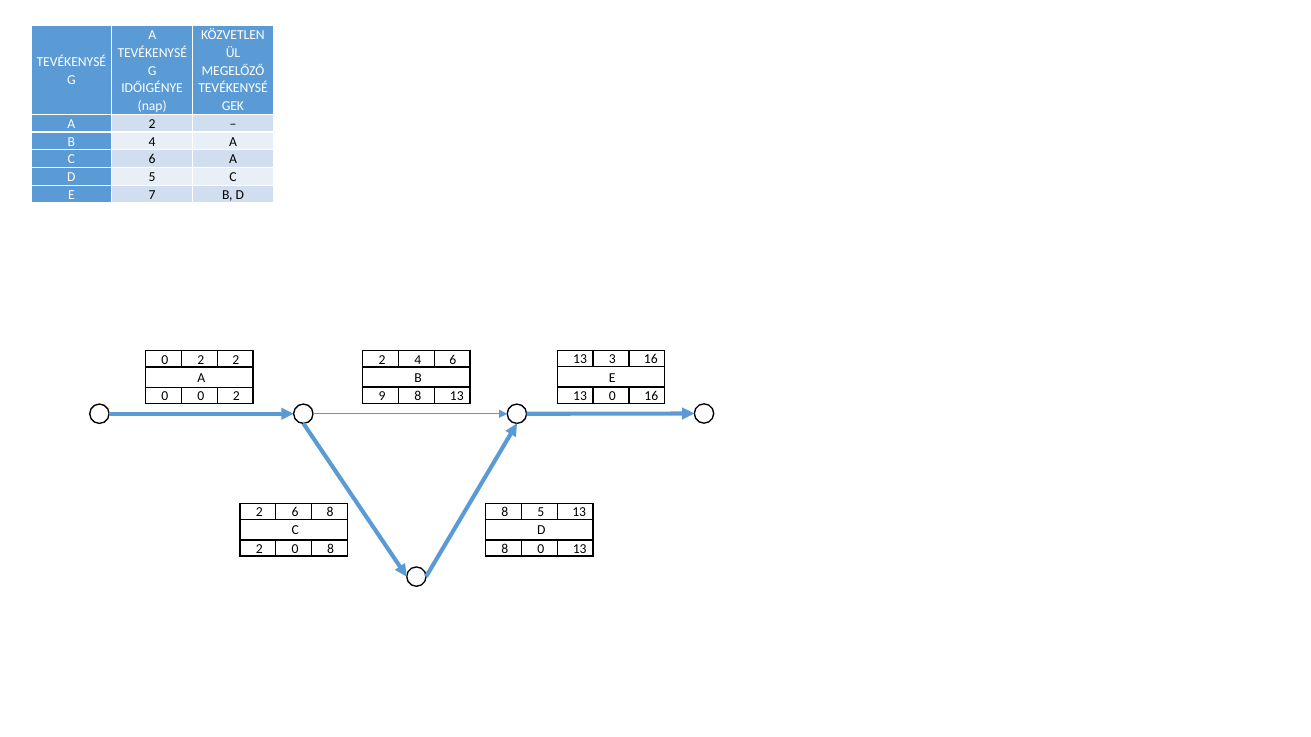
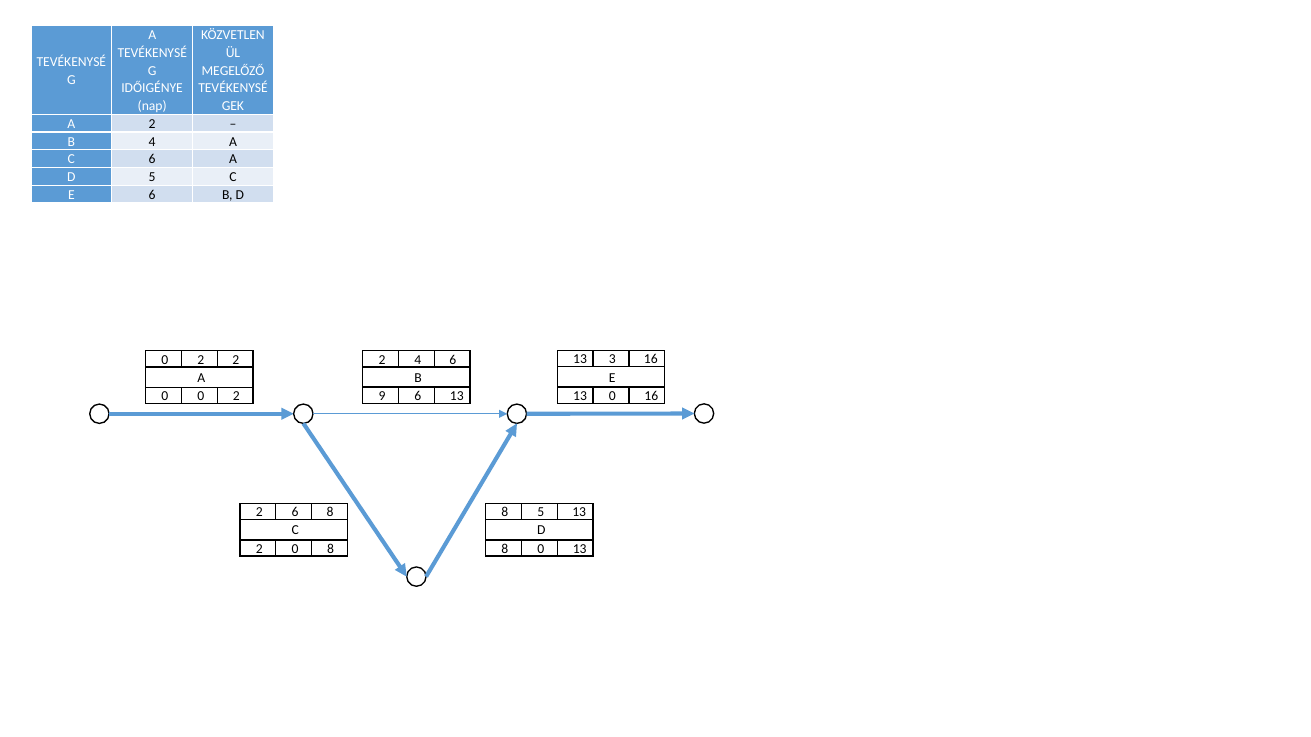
E 7: 7 -> 6
9 8: 8 -> 6
